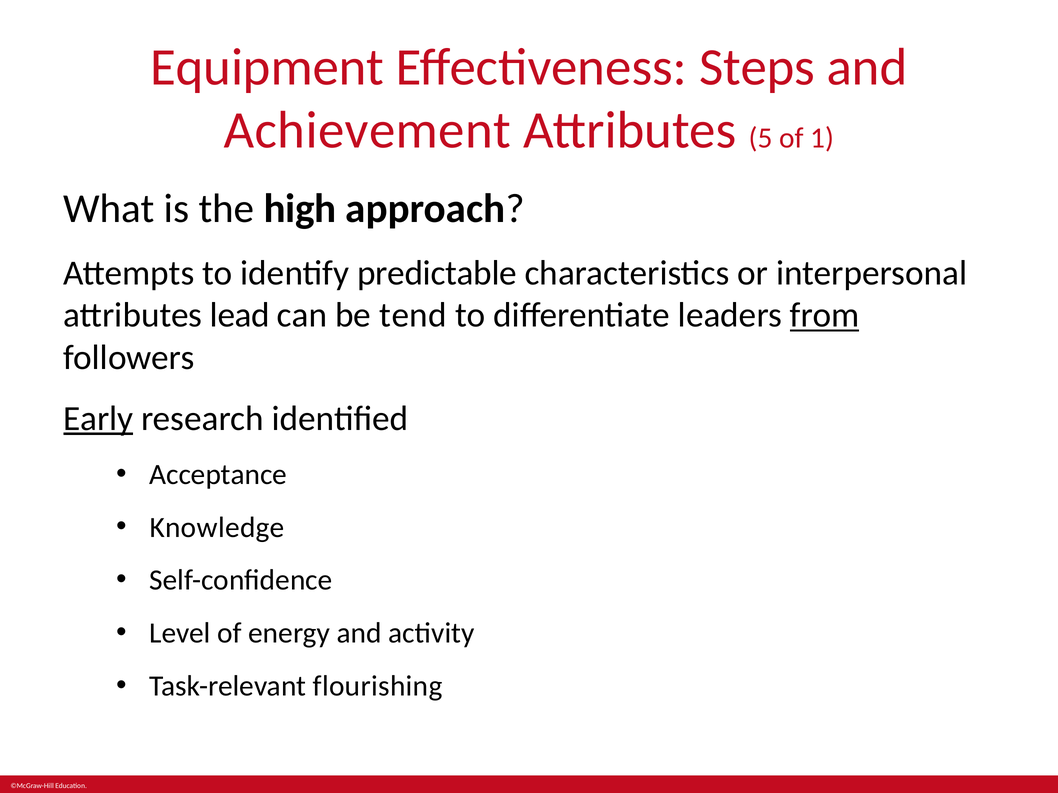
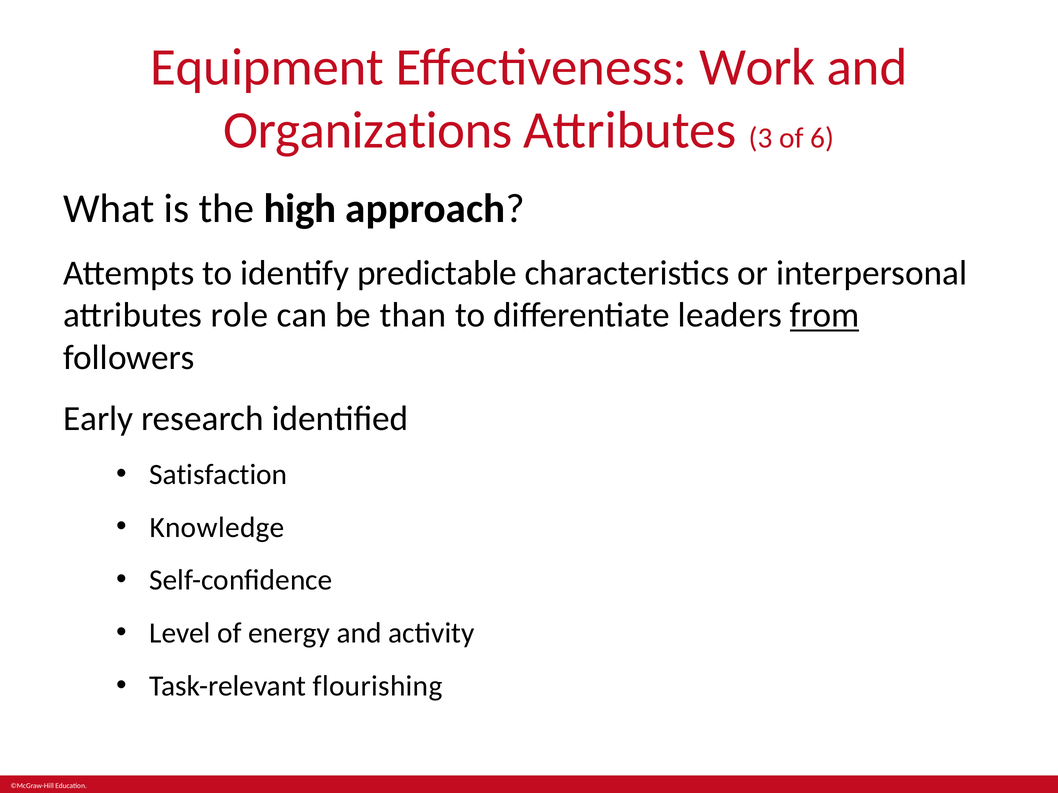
Steps: Steps -> Work
Achievement: Achievement -> Organizations
5: 5 -> 3
1: 1 -> 6
lead: lead -> role
tend: tend -> than
Early underline: present -> none
Acceptance: Acceptance -> Satisfaction
